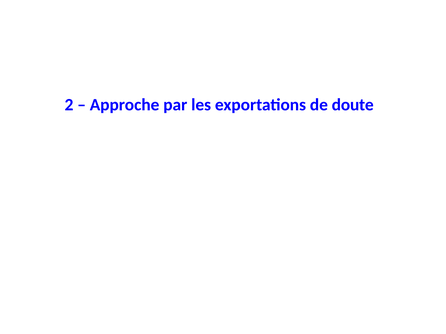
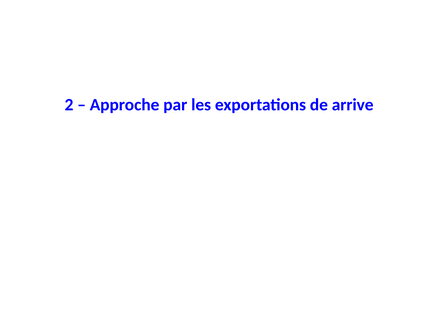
doute: doute -> arrive
